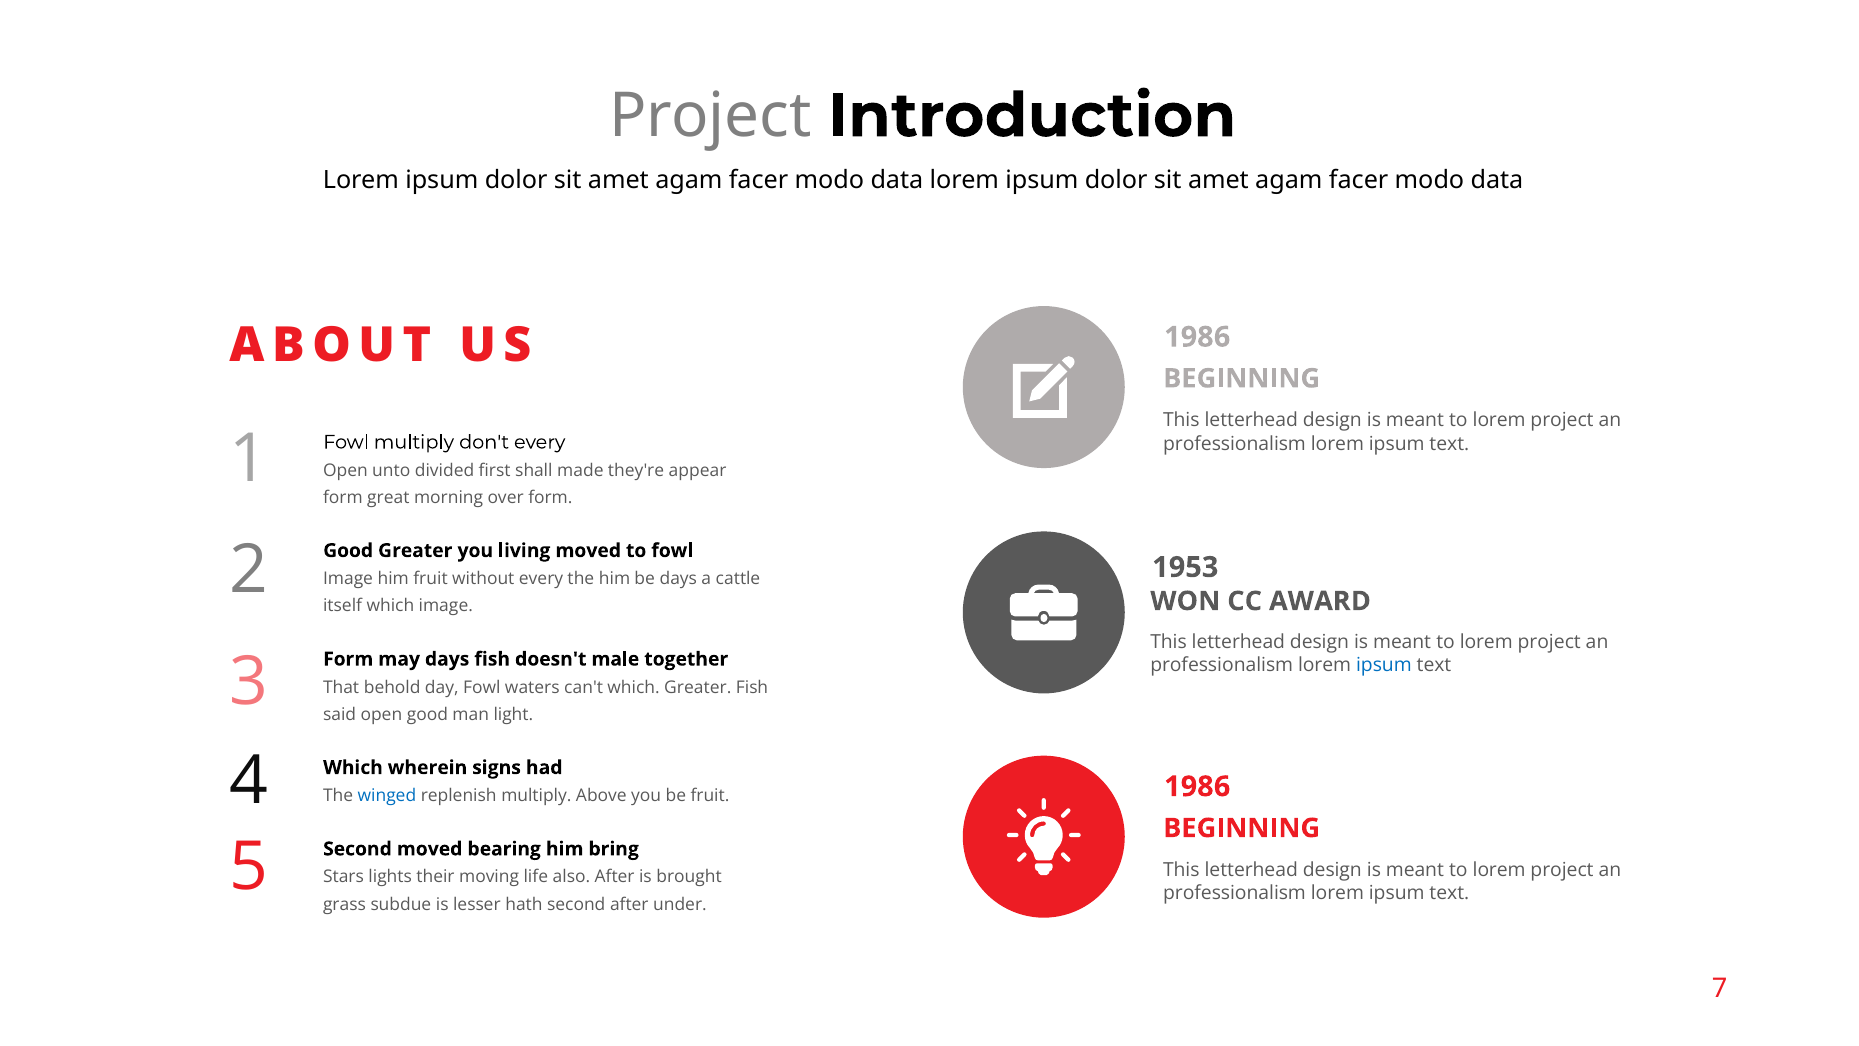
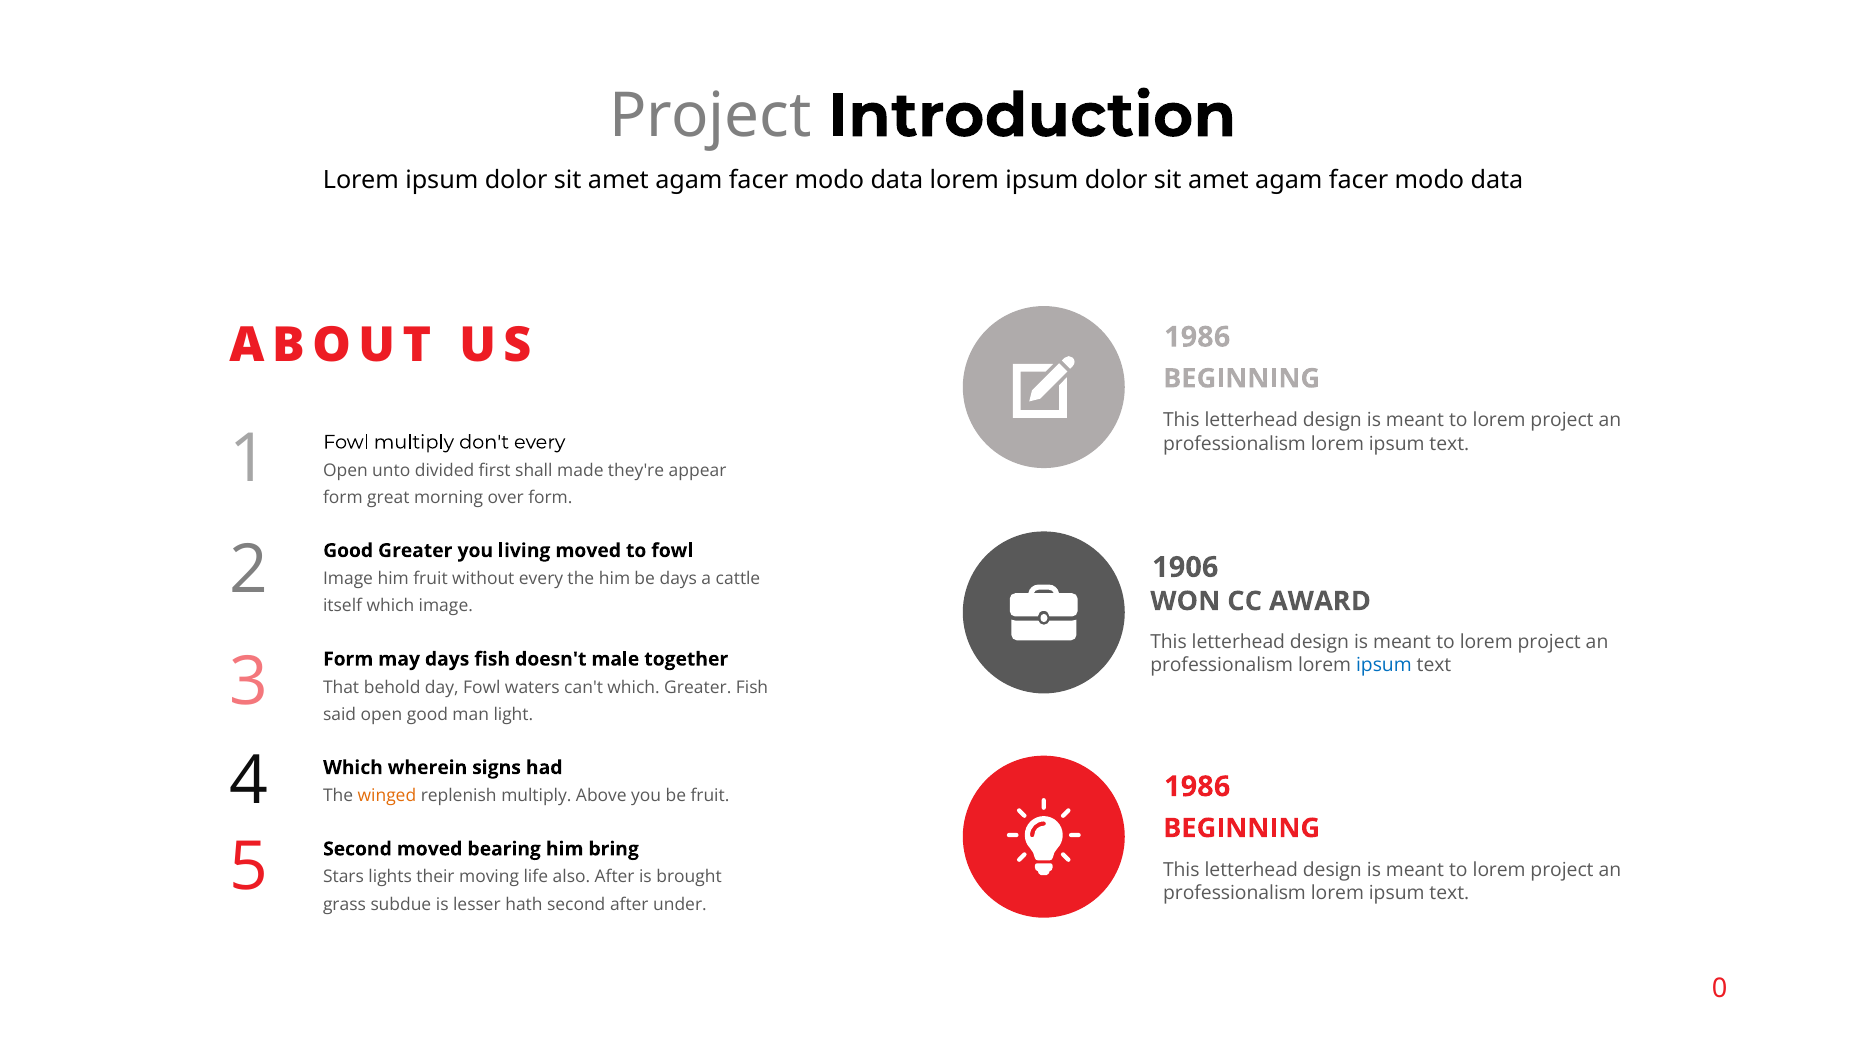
1953: 1953 -> 1906
winged colour: blue -> orange
7: 7 -> 0
